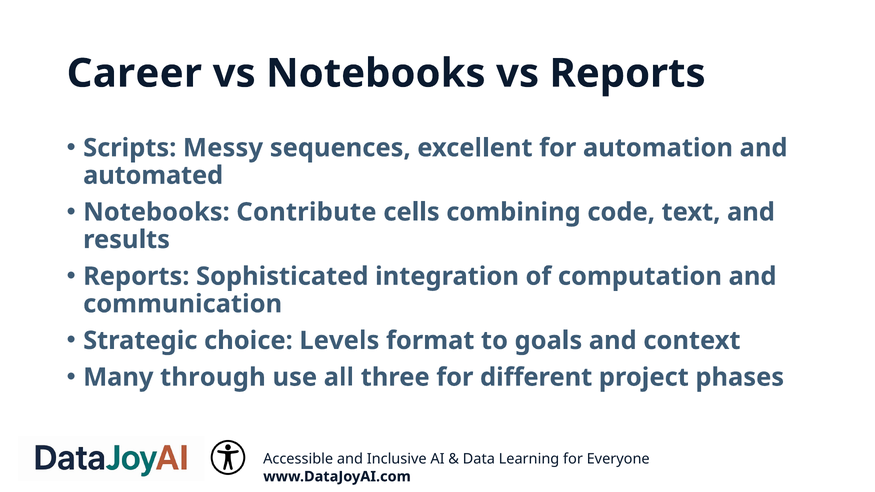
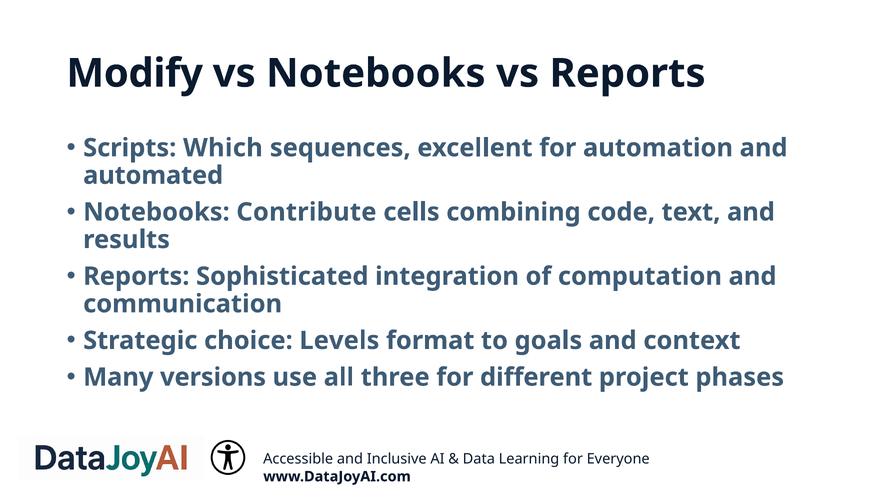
Career: Career -> Modify
Messy: Messy -> Which
through: through -> versions
